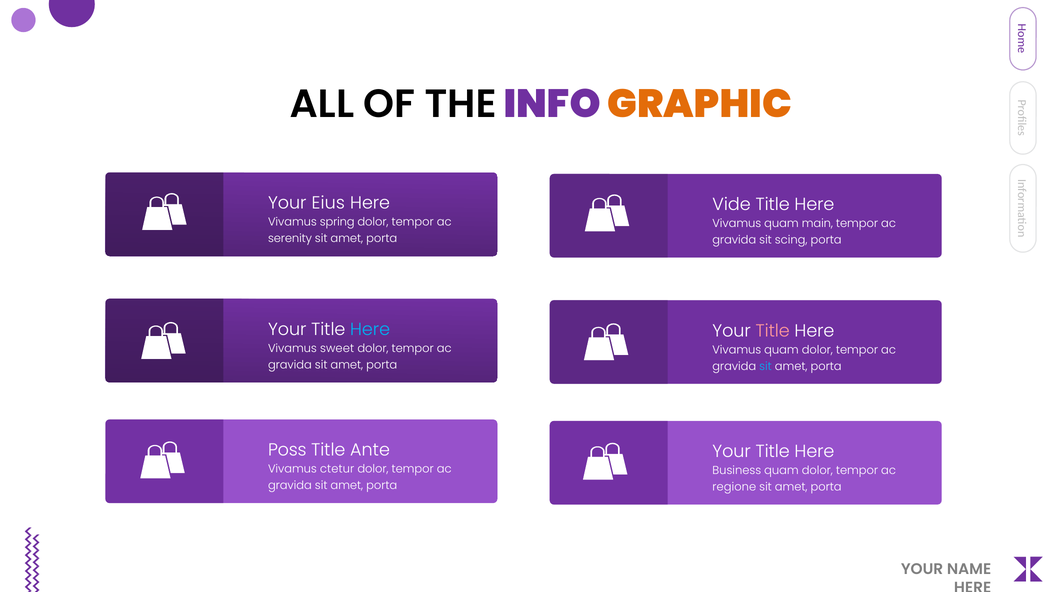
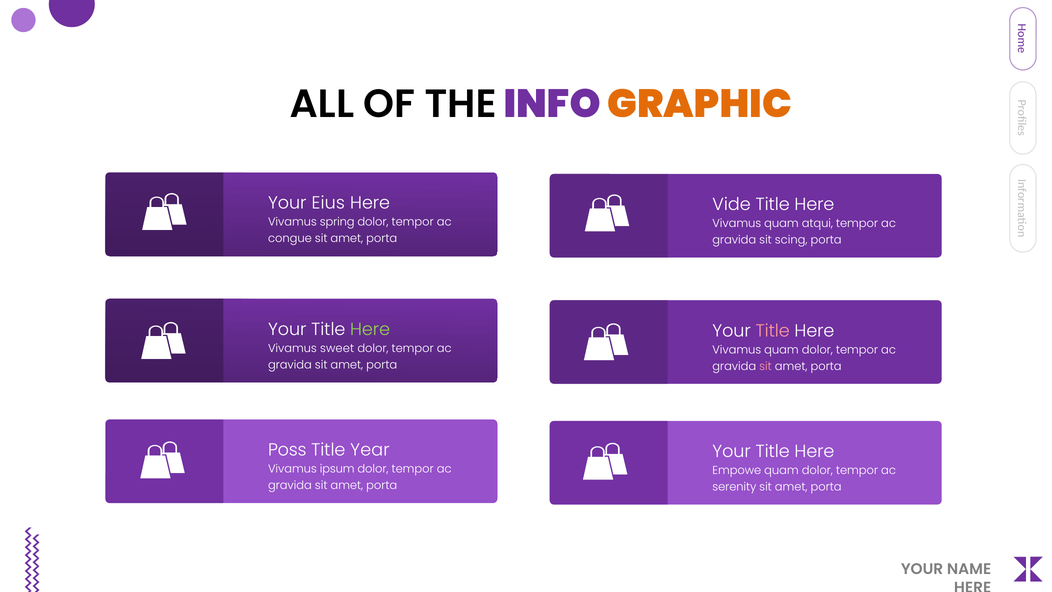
main: main -> atqui
serenity: serenity -> congue
Here at (370, 329) colour: light blue -> light green
sit at (766, 366) colour: light blue -> pink
Ante: Ante -> Year
ctetur: ctetur -> ipsum
Business: Business -> Empowe
regione: regione -> serenity
